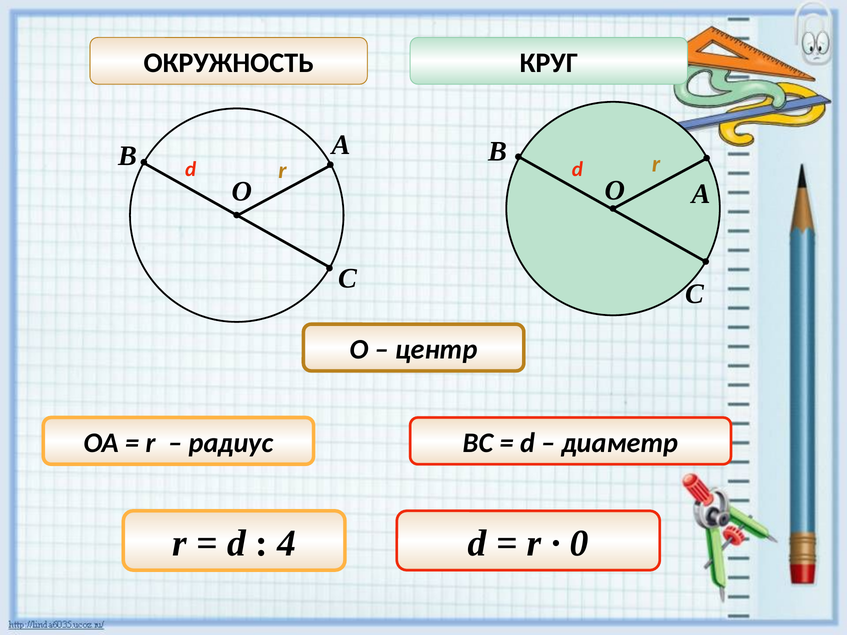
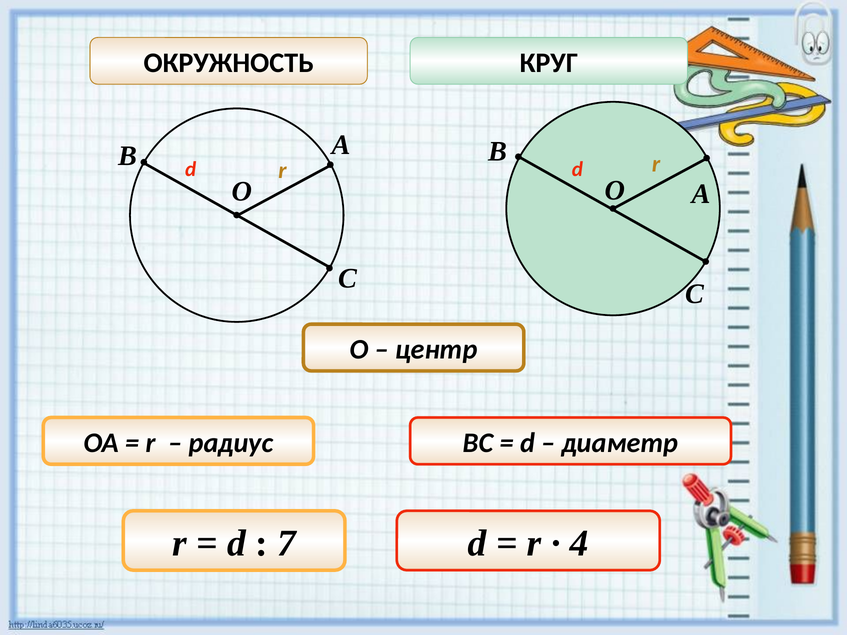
4: 4 -> 7
0: 0 -> 4
